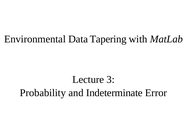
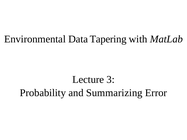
Indeterminate: Indeterminate -> Summarizing
